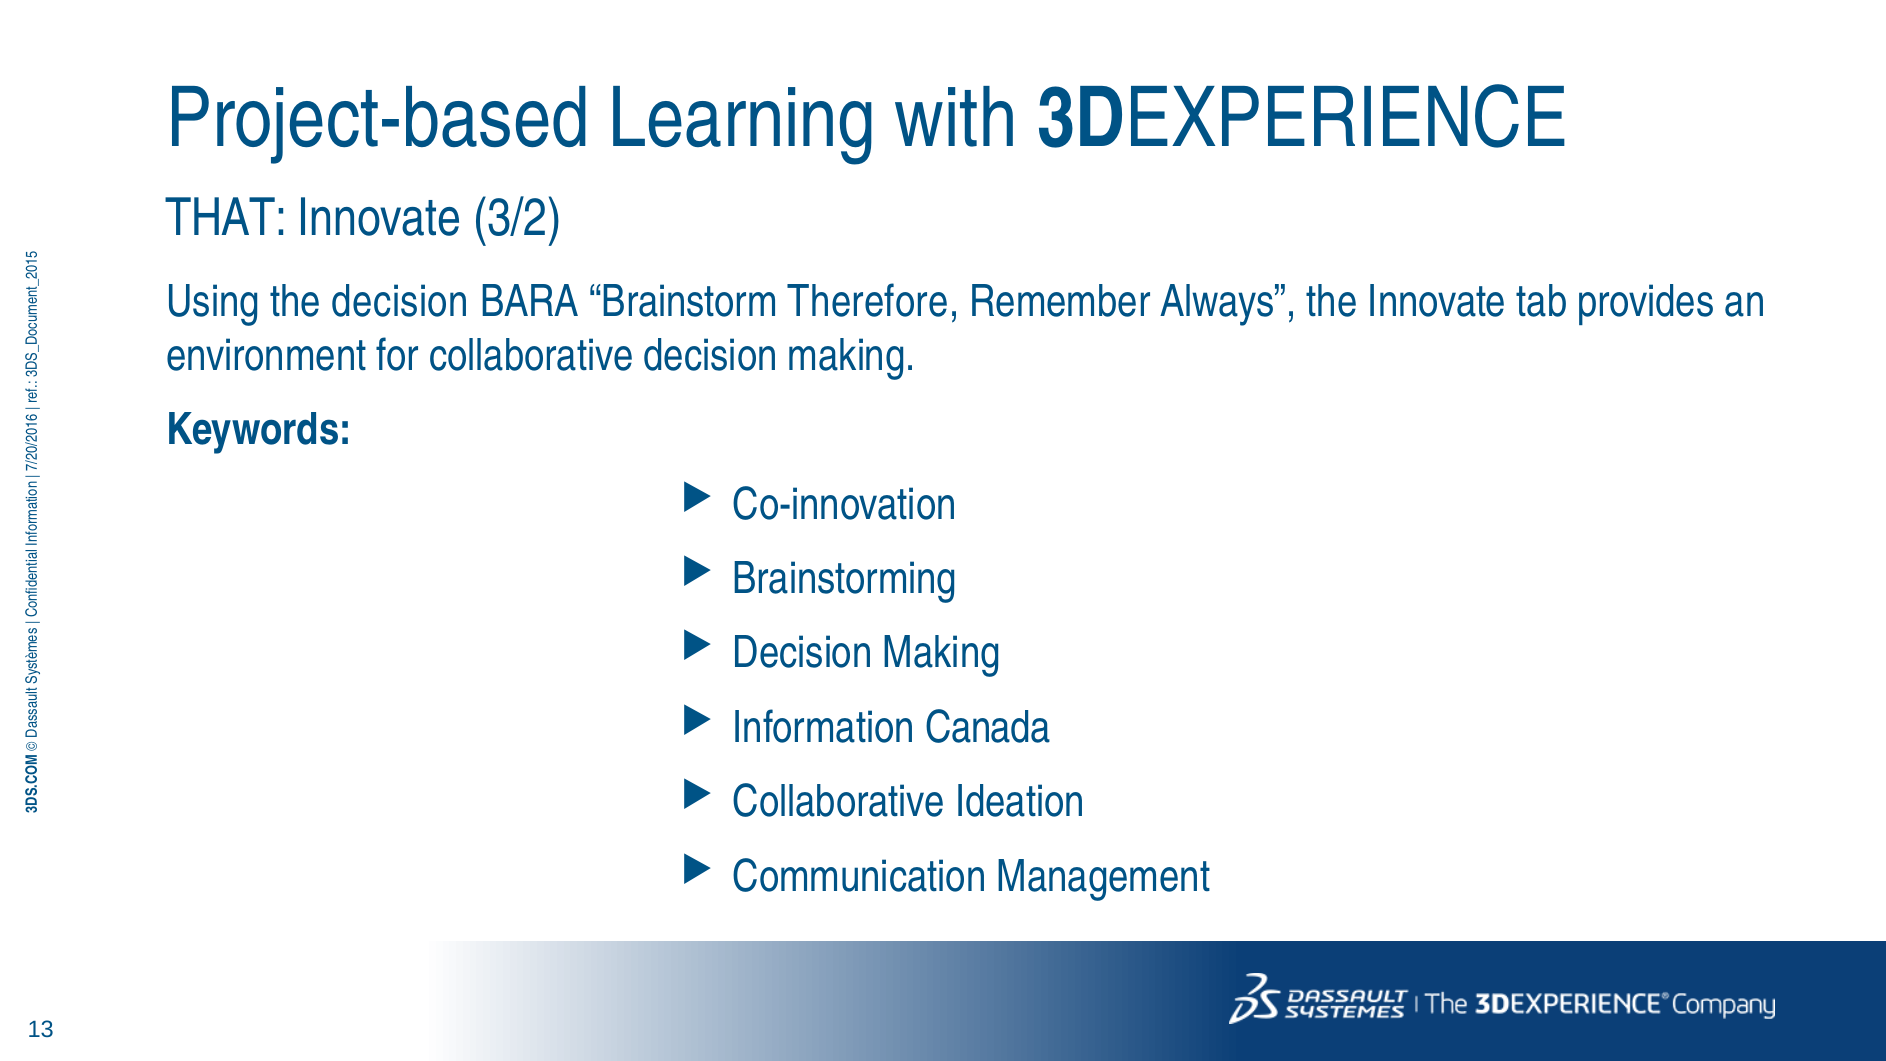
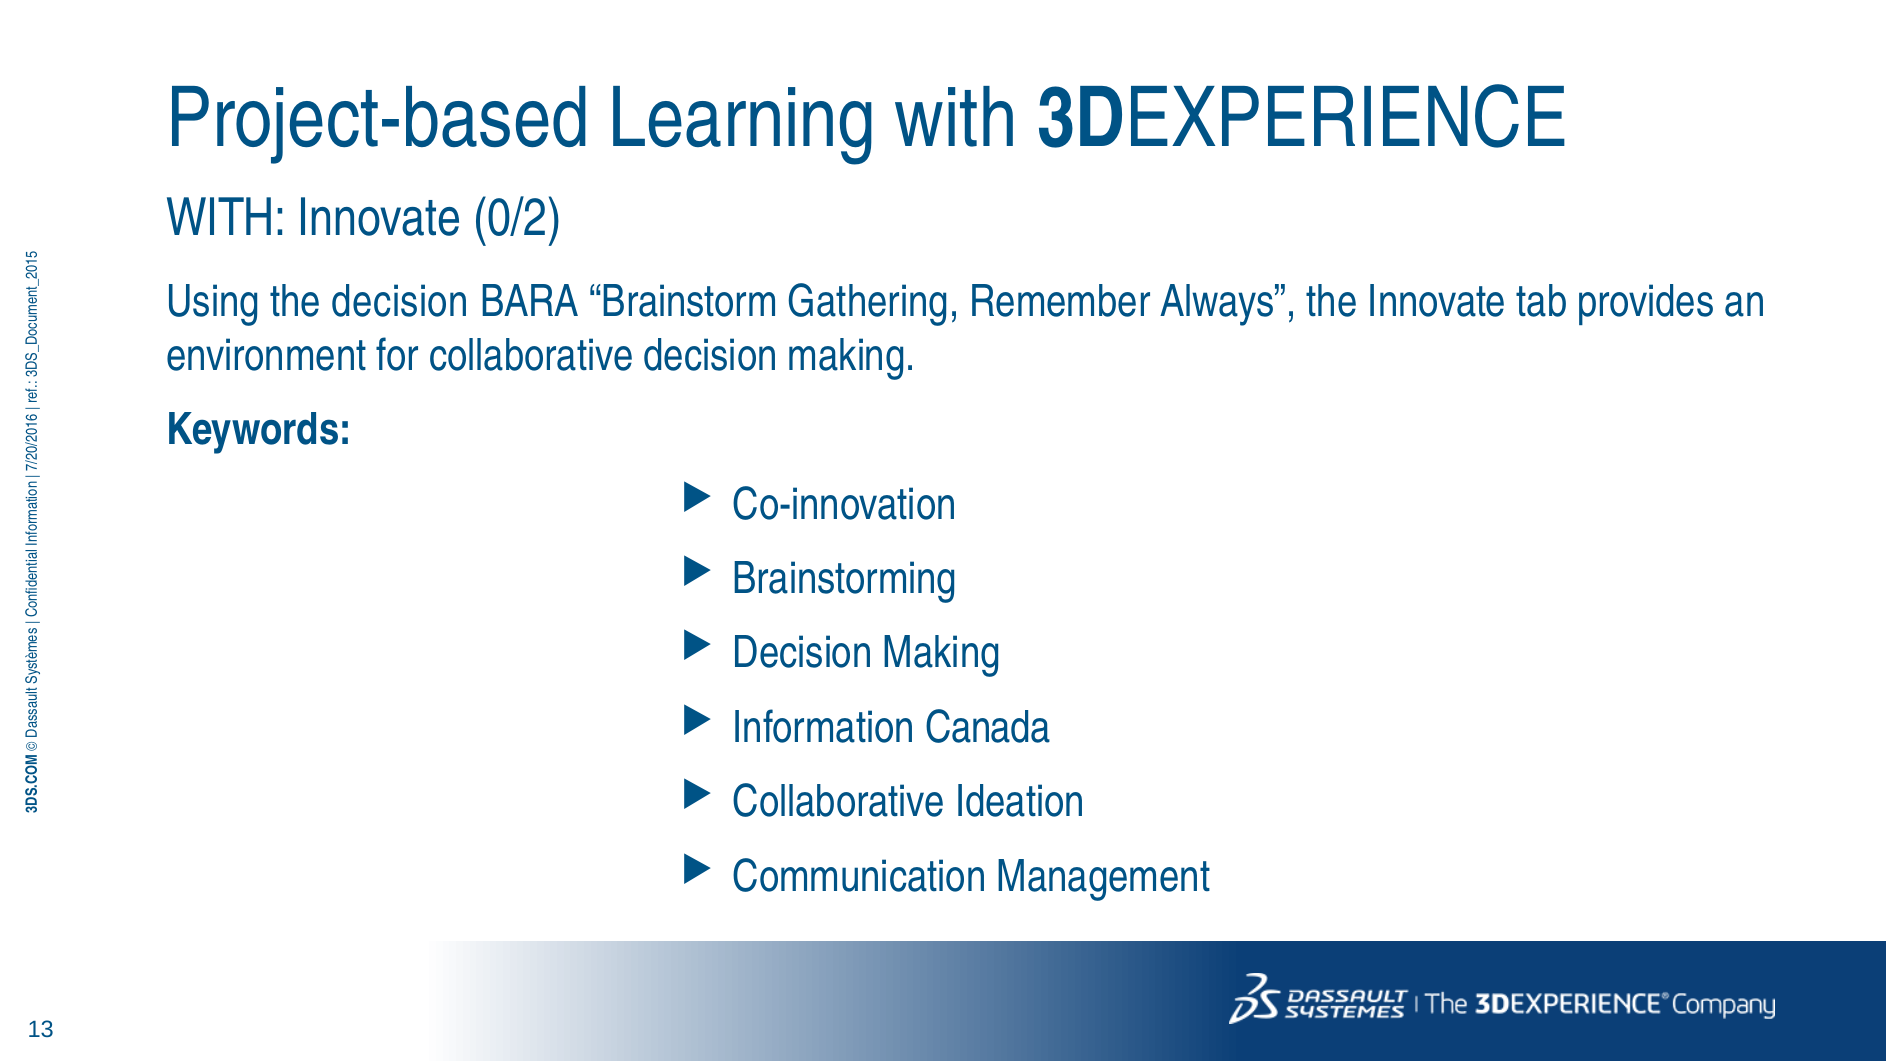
THAT at (227, 218): THAT -> WITH
3/2: 3/2 -> 0/2
Therefore: Therefore -> Gathering
